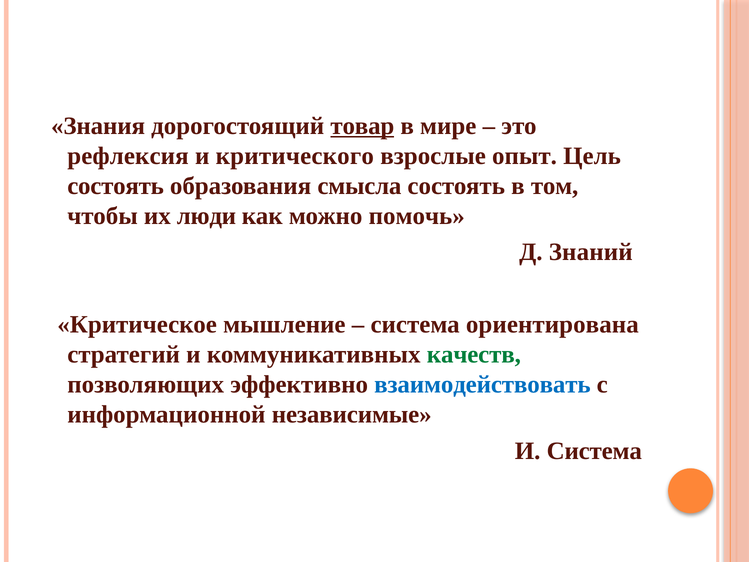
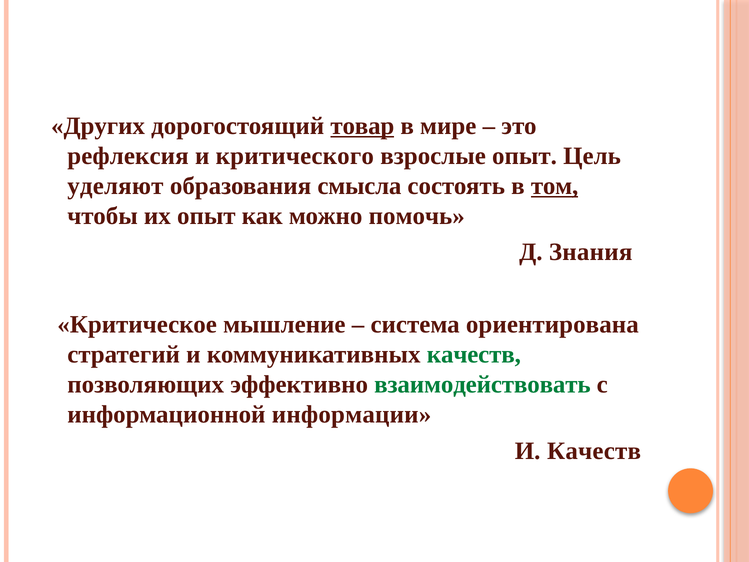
Знания: Знания -> Других
состоять at (116, 186): состоять -> уделяют
том underline: none -> present
их люди: люди -> опыт
Знаний: Знаний -> Знания
взаимодействовать colour: blue -> green
независимые: независимые -> информации
И Система: Система -> Качеств
